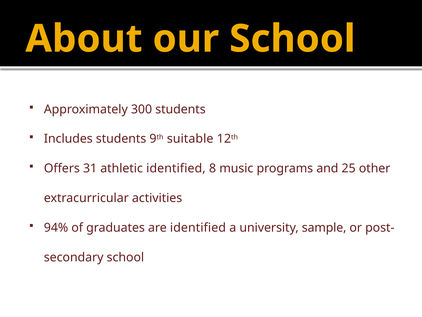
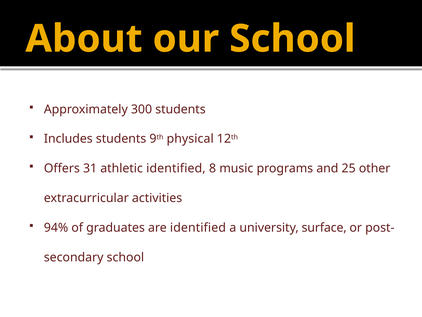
suitable: suitable -> physical
sample: sample -> surface
